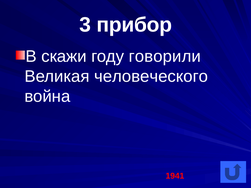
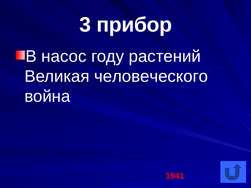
скажи: скажи -> насос
говорили: говорили -> растений
